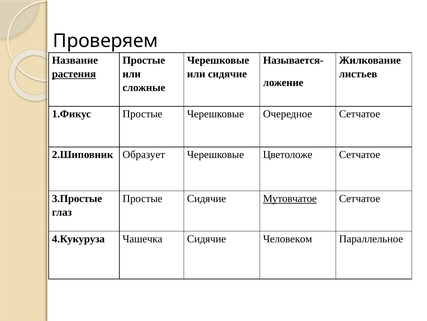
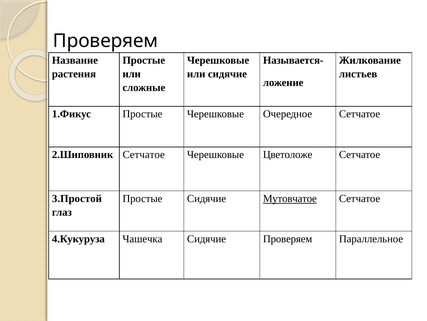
растения underline: present -> none
2.Шиповник Образует: Образует -> Сетчатое
3.Простые: 3.Простые -> 3.Простой
Сидячие Человеком: Человеком -> Проверяем
